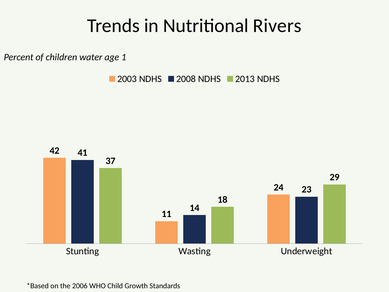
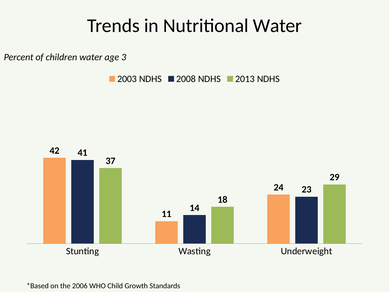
Nutritional Rivers: Rivers -> Water
1: 1 -> 3
